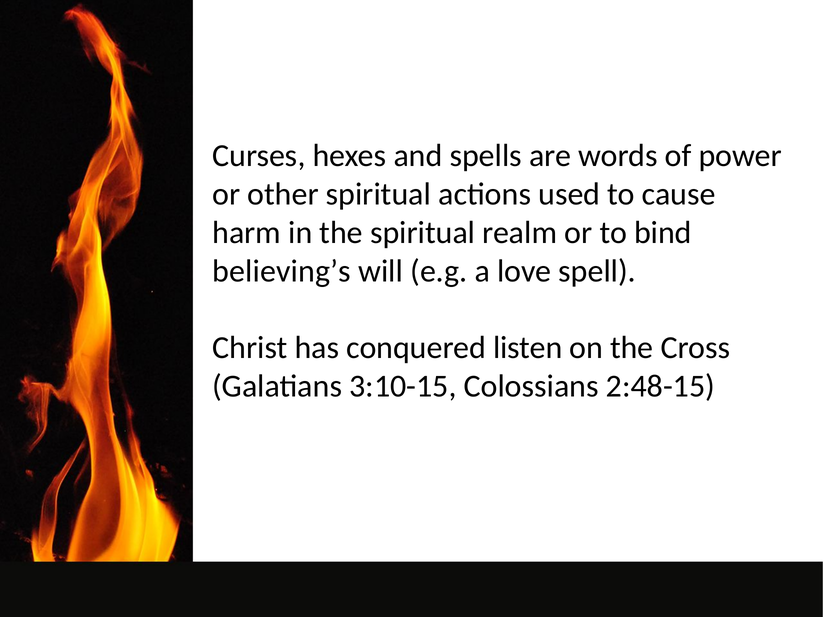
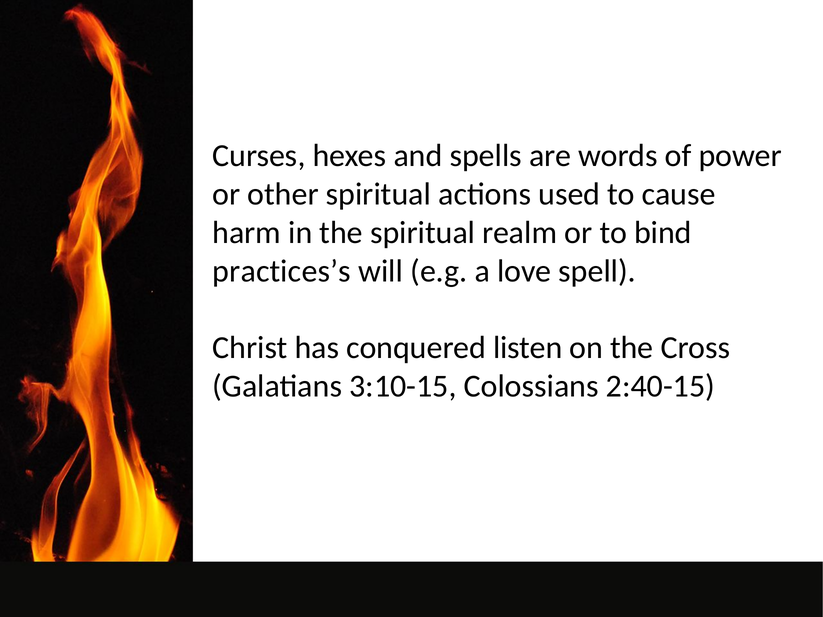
believing’s: believing’s -> practices’s
2:48-15: 2:48-15 -> 2:40-15
